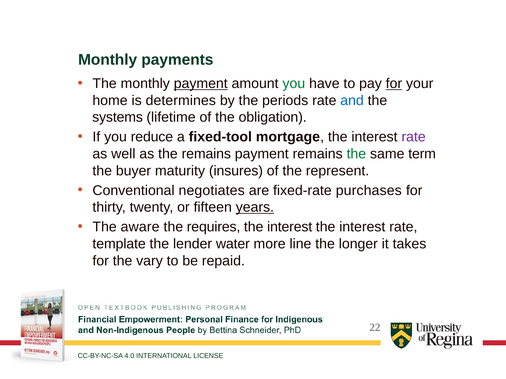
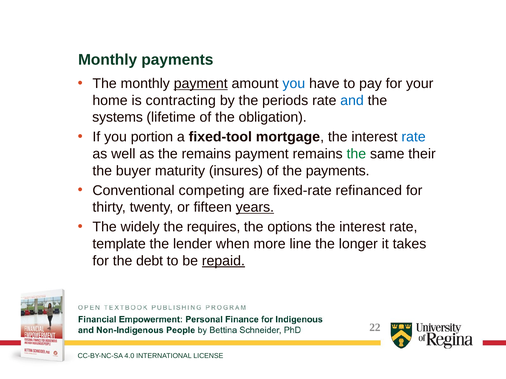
you at (294, 84) colour: green -> blue
for at (394, 84) underline: present -> none
determines: determines -> contracting
reduce: reduce -> portion
rate at (414, 137) colour: purple -> blue
term: term -> their
the represent: represent -> payments
negotiates: negotiates -> competing
purchases: purchases -> refinanced
aware: aware -> widely
interest at (290, 227): interest -> options
water: water -> when
vary: vary -> debt
repaid underline: none -> present
